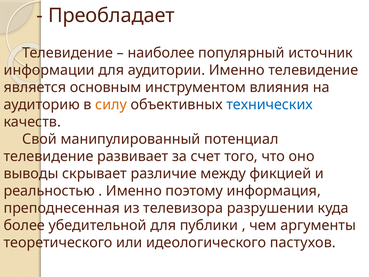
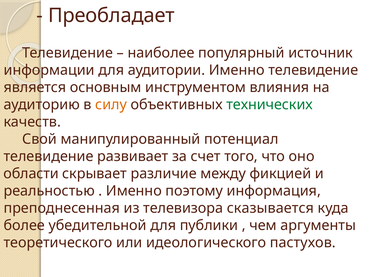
технических colour: blue -> green
выводы: выводы -> области
разрушении: разрушении -> сказывается
